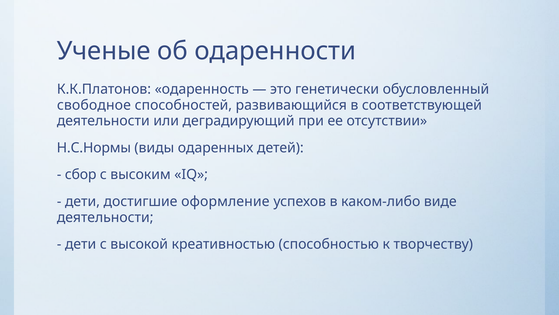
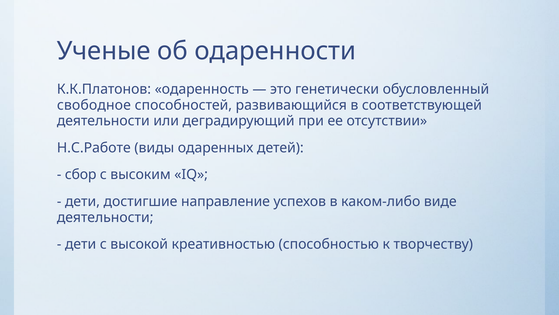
Н.С.Нормы: Н.С.Нормы -> Н.С.Работе
оформление: оформление -> направление
